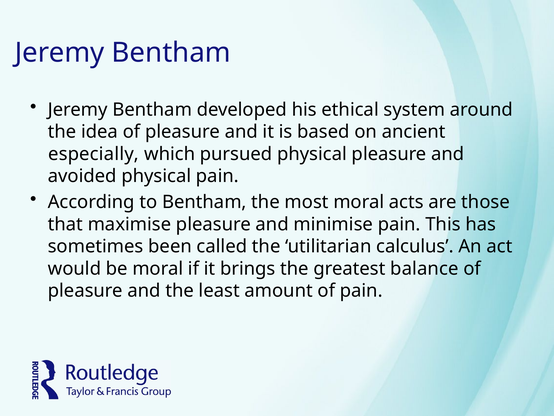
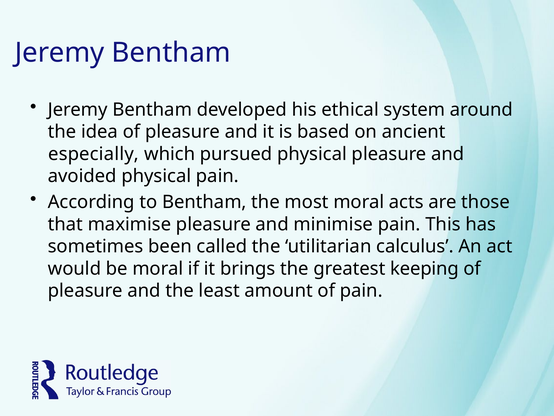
balance: balance -> keeping
